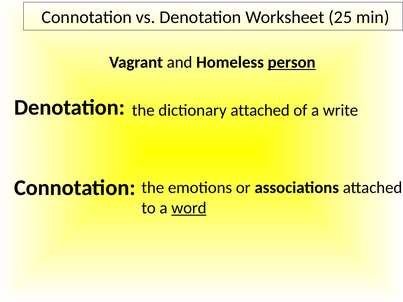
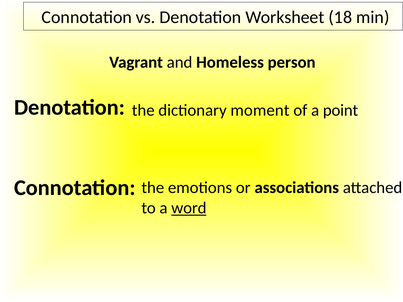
25: 25 -> 18
person underline: present -> none
dictionary attached: attached -> moment
write: write -> point
